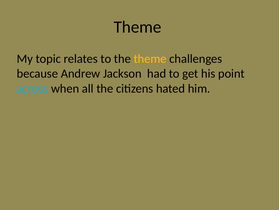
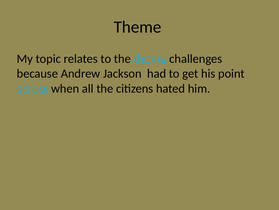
theme at (150, 59) colour: yellow -> light blue
